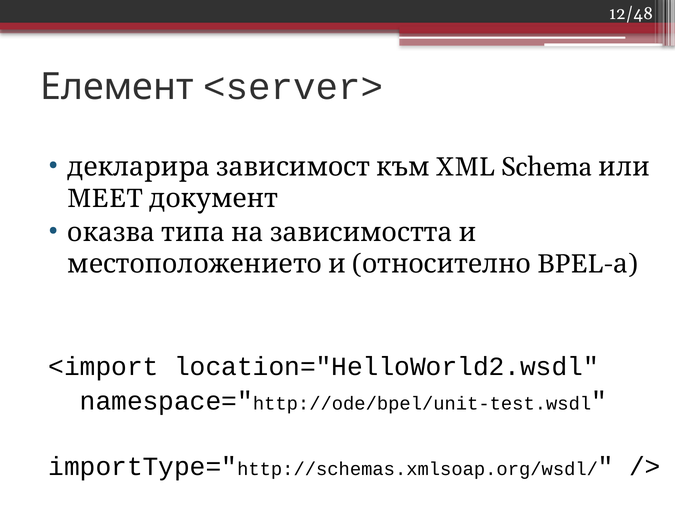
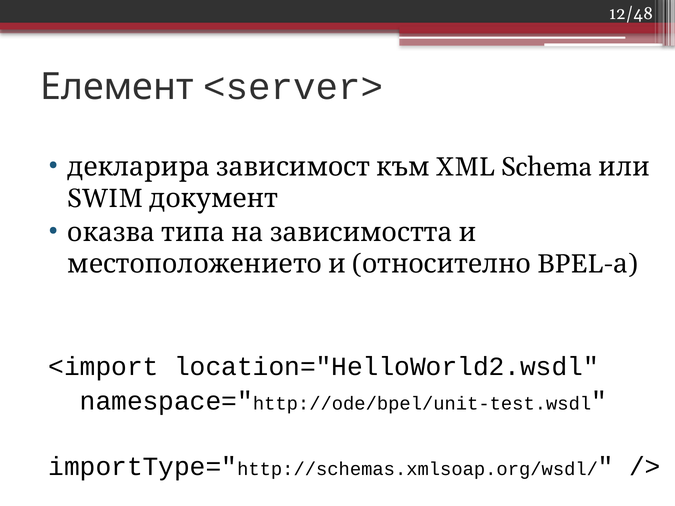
MEET: MEET -> SWIM
